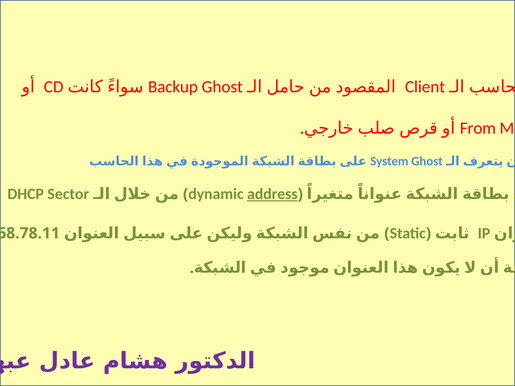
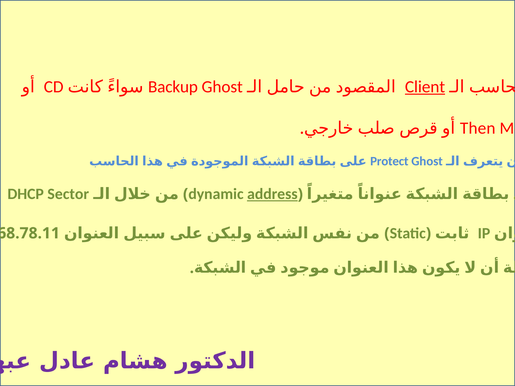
Client underline: none -> present
From: From -> Then
System: System -> Protect
